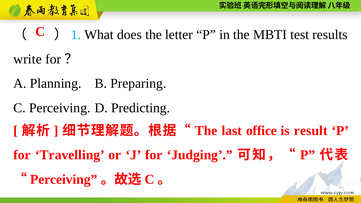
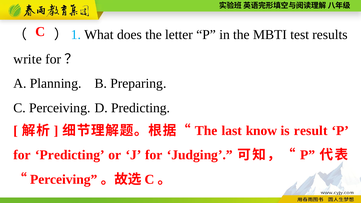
office: office -> know
for Travelling: Travelling -> Predicting
